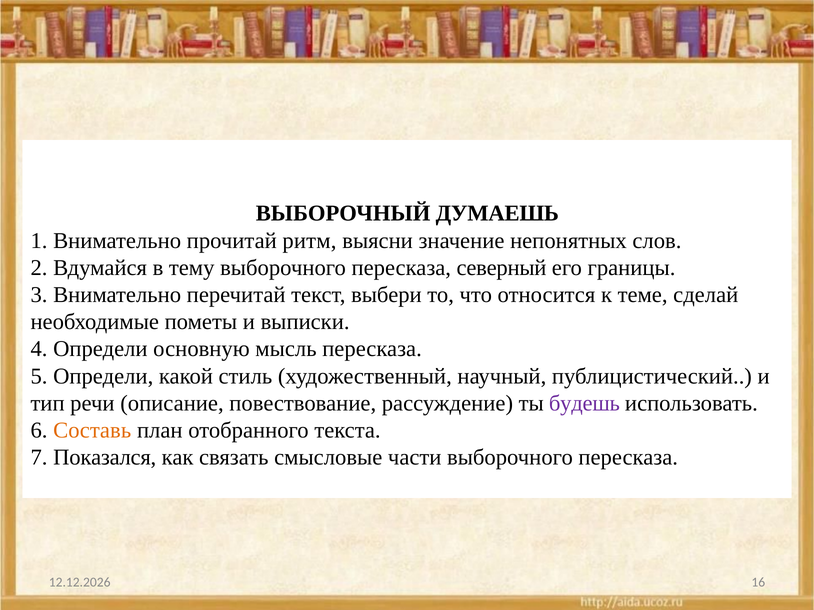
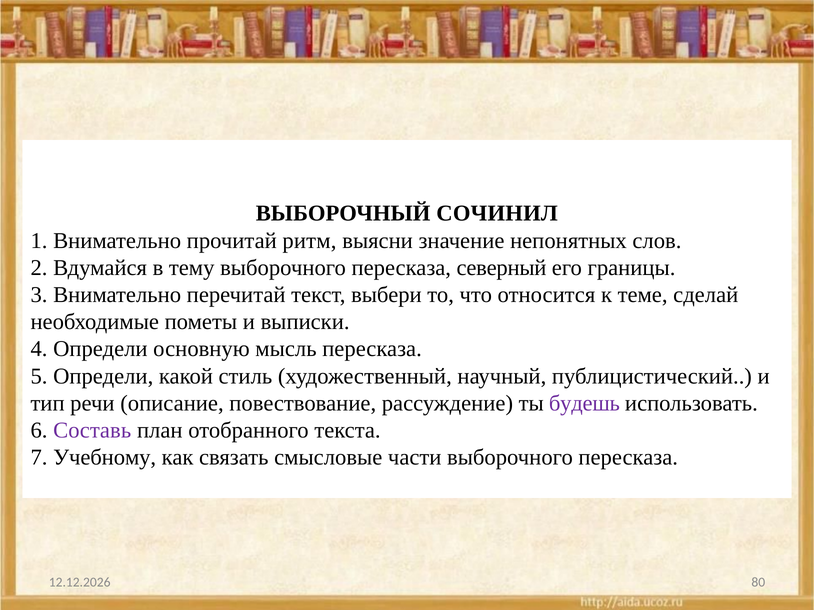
ДУМАЕШЬ: ДУМАЕШЬ -> СОЧИНИЛ
Составь colour: orange -> purple
Показался: Показался -> Учебному
16: 16 -> 80
